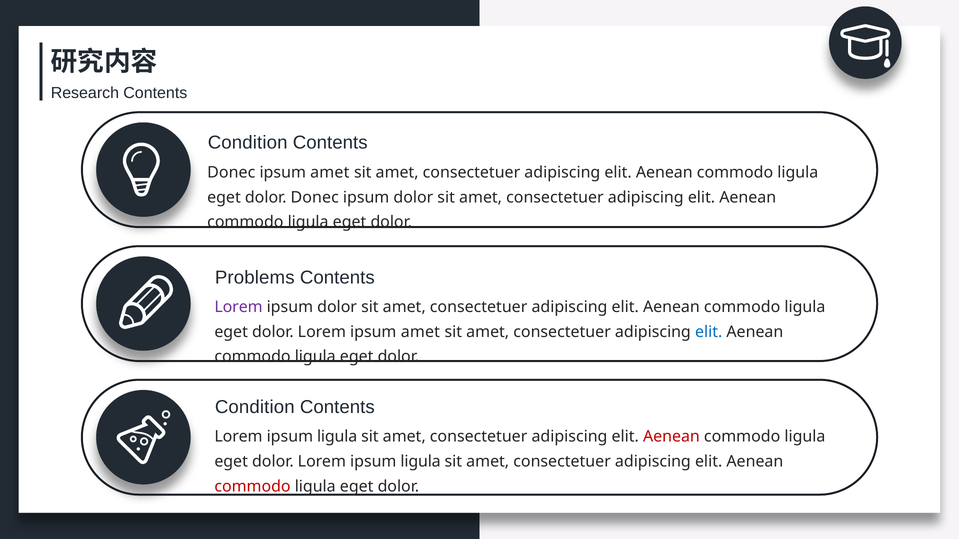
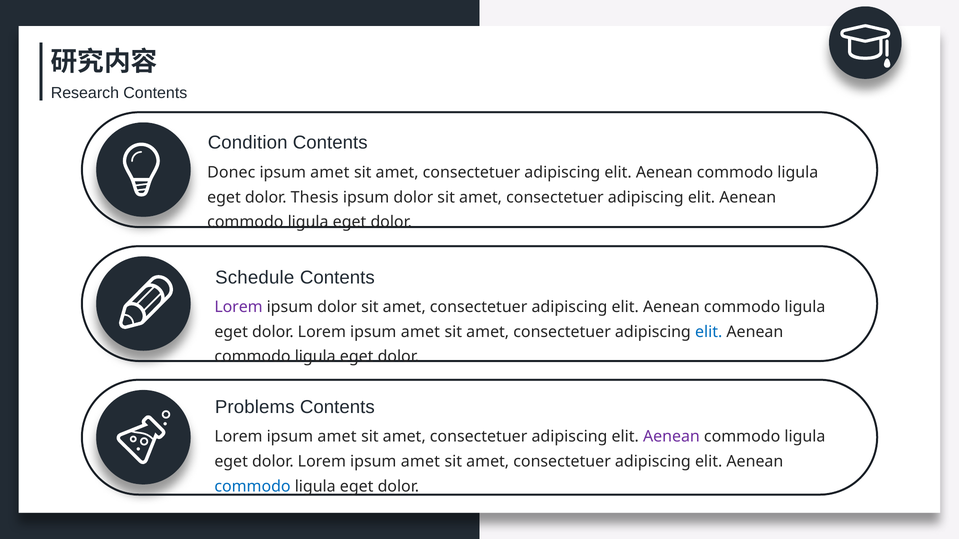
dolor Donec: Donec -> Thesis
Problems: Problems -> Schedule
Condition at (255, 408): Condition -> Problems
ligula at (337, 437): ligula -> amet
Aenean at (671, 437) colour: red -> purple
ligula at (421, 462): ligula -> amet
commodo at (252, 487) colour: red -> blue
